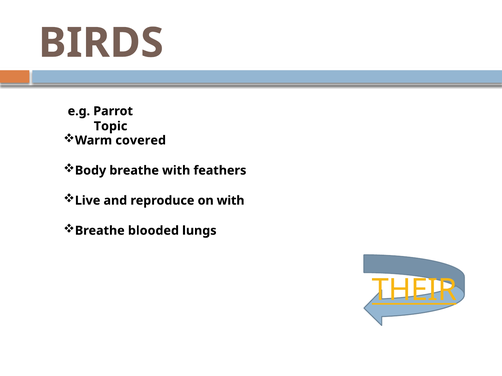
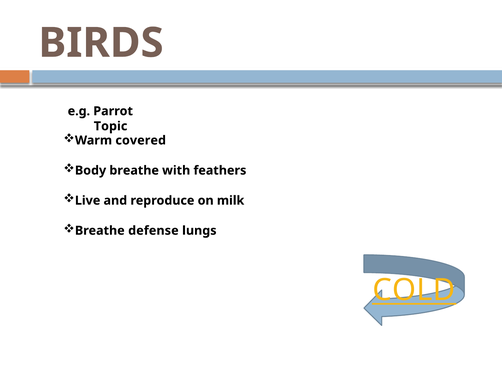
on with: with -> milk
blooded: blooded -> defense
THEIR: THEIR -> COLD
